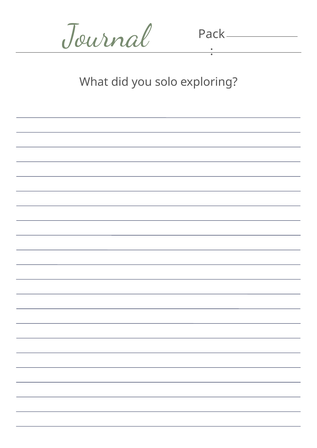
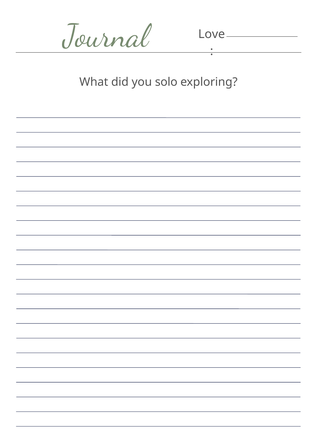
Pack: Pack -> Love
